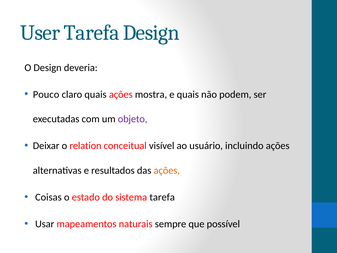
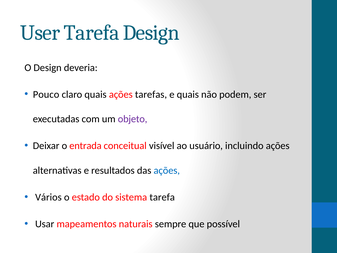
mostra: mostra -> tarefas
relation: relation -> entrada
ações at (167, 170) colour: orange -> blue
Coisas: Coisas -> Vários
